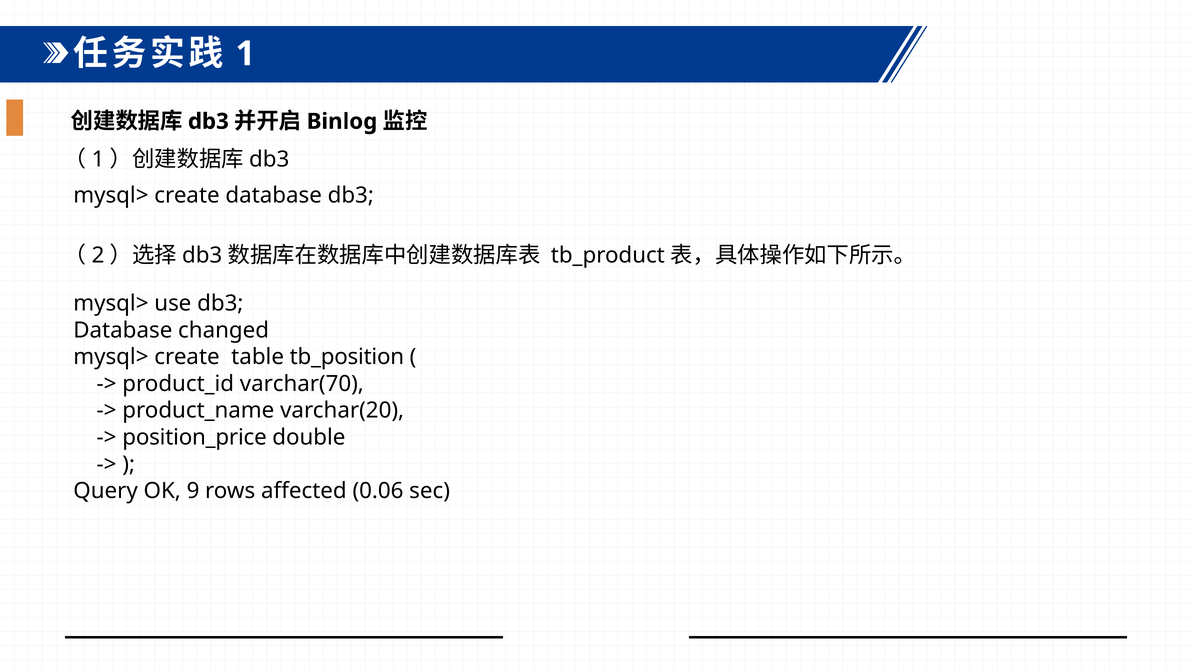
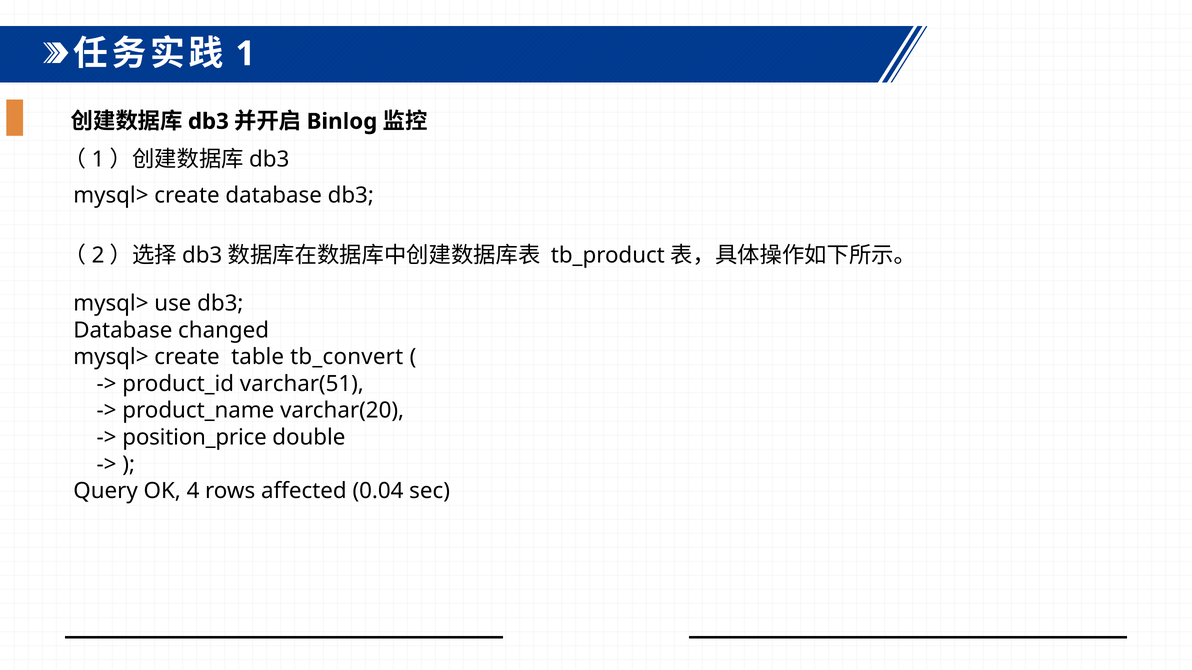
tb_position: tb_position -> tb_convert
varchar(70: varchar(70 -> varchar(51
9: 9 -> 4
0.06: 0.06 -> 0.04
